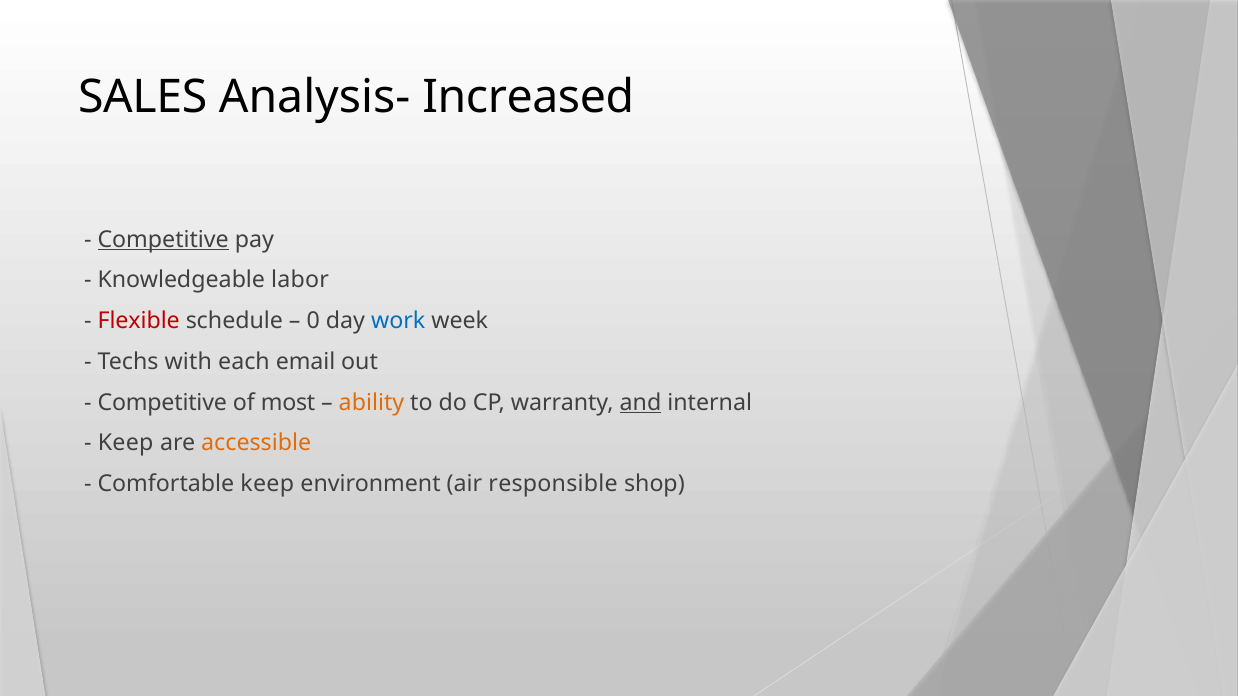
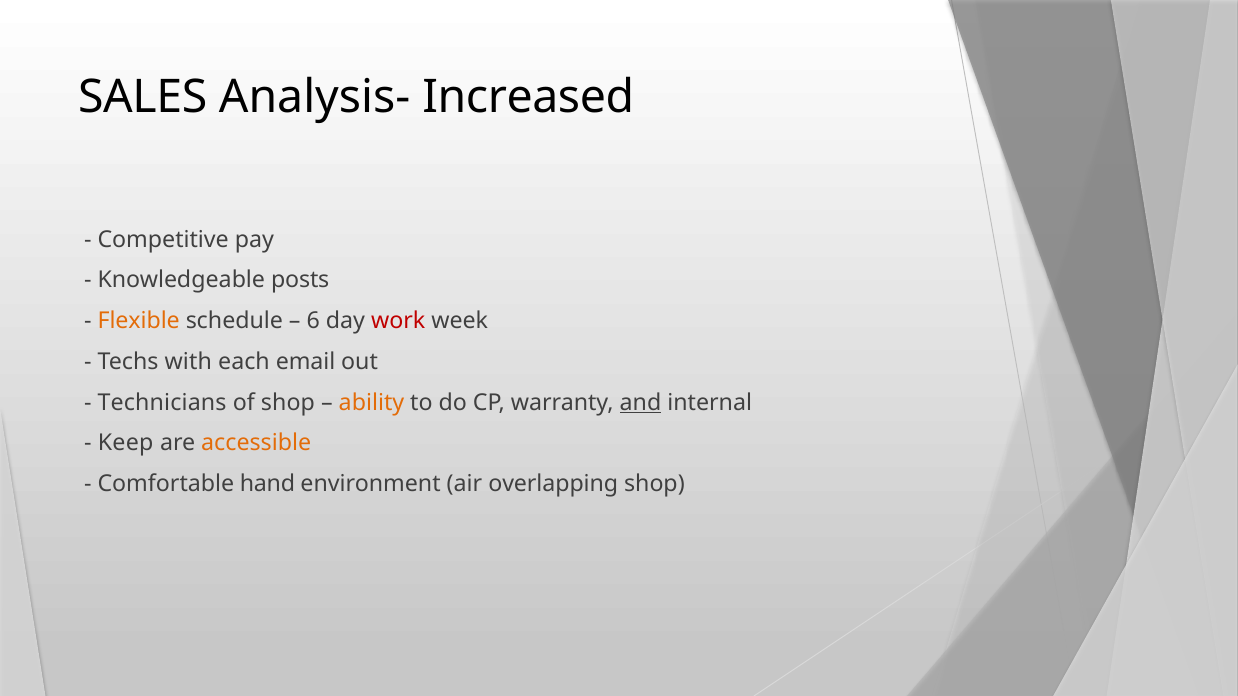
Competitive at (163, 240) underline: present -> none
labor: labor -> posts
Flexible colour: red -> orange
0: 0 -> 6
work colour: blue -> red
Competitive at (162, 403): Competitive -> Technicians
of most: most -> shop
Comfortable keep: keep -> hand
responsible: responsible -> overlapping
